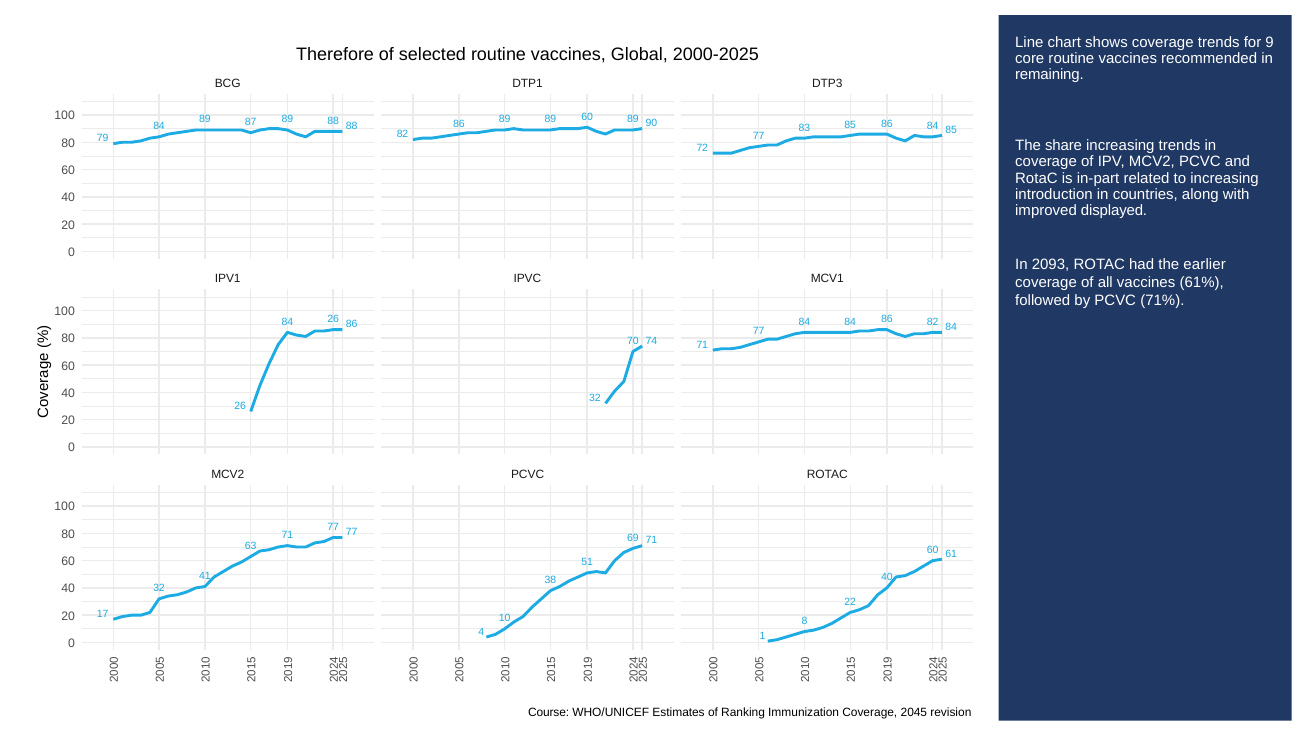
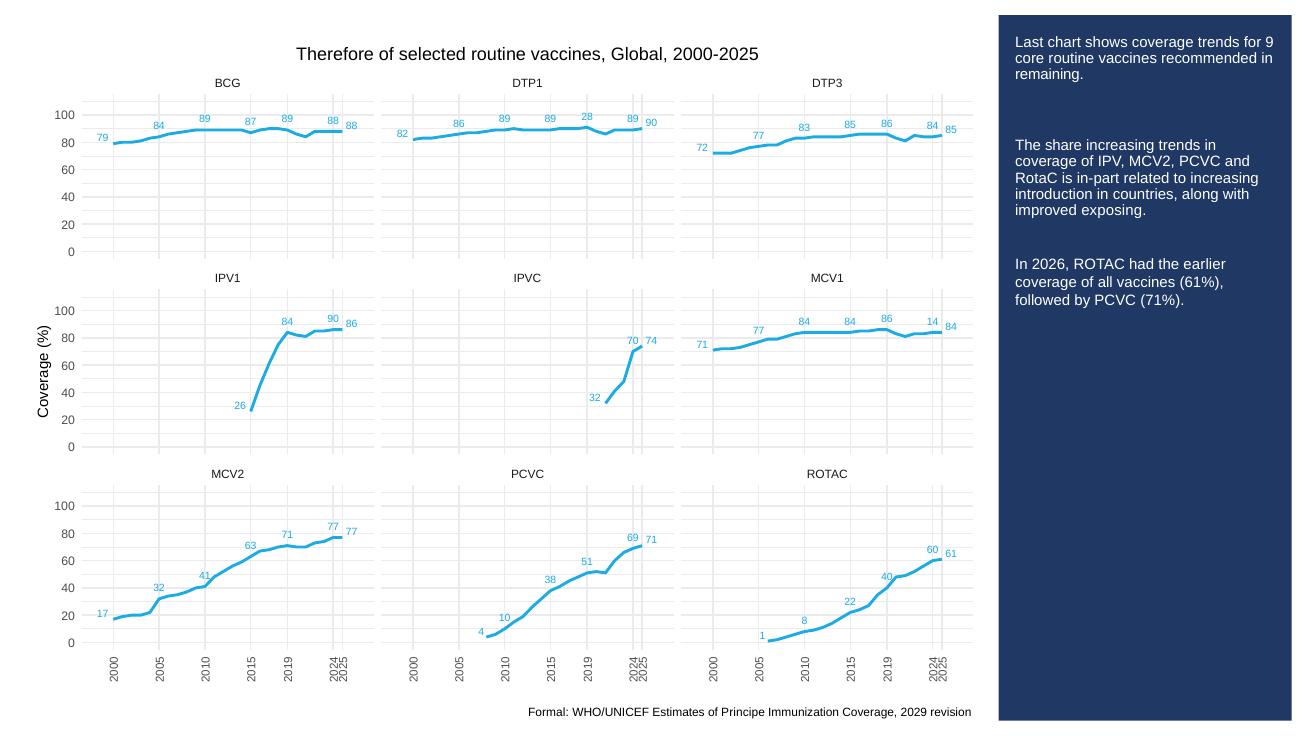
Line: Line -> Last
89 60: 60 -> 28
displayed: displayed -> exposing
2093: 2093 -> 2026
84 26: 26 -> 90
86 82: 82 -> 14
Course: Course -> Formal
Ranking: Ranking -> Principe
2045: 2045 -> 2029
